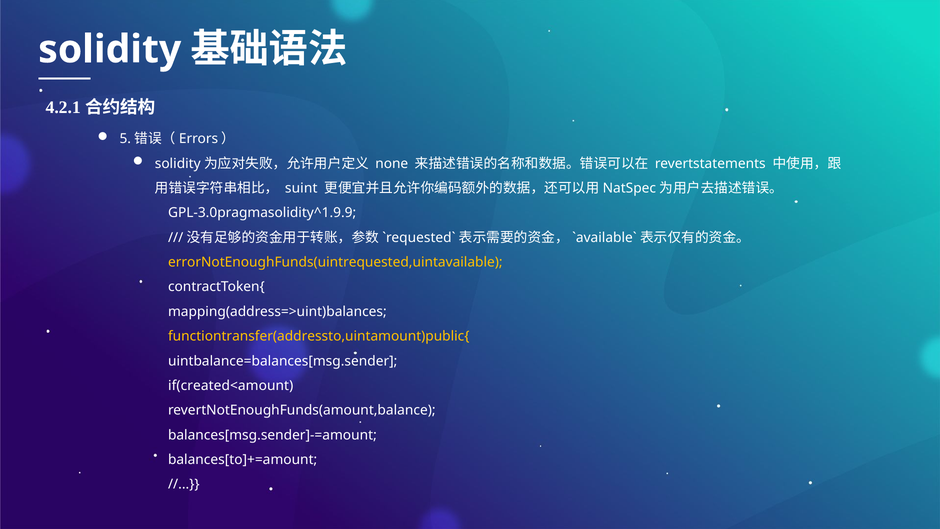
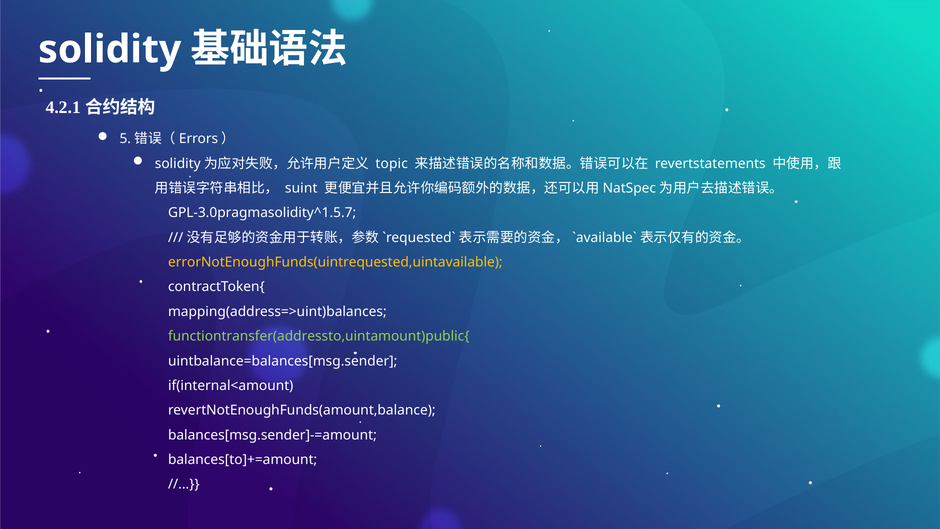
none: none -> topic
GPL-3.0pragmasolidity^1.9.9: GPL-3.0pragmasolidity^1.9.9 -> GPL-3.0pragmasolidity^1.5.7
functiontransfer(addressto,uintamount)public{ colour: yellow -> light green
if(created<amount: if(created<amount -> if(internal<amount
